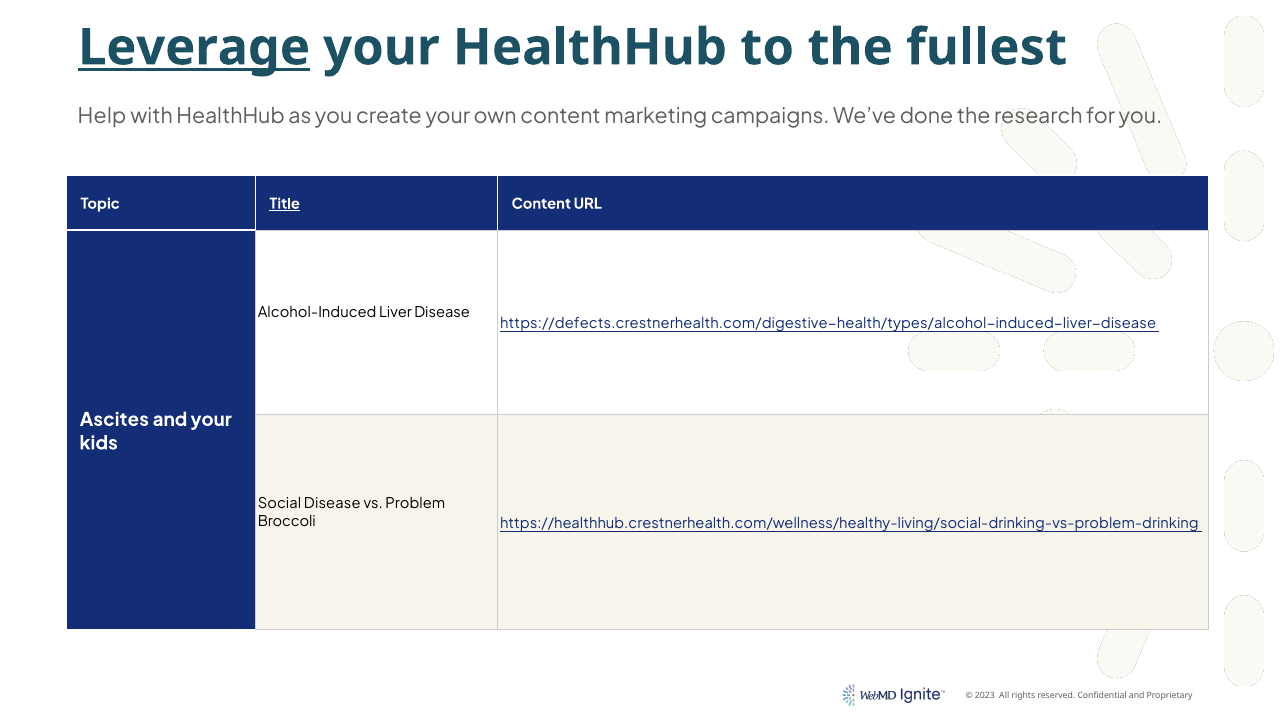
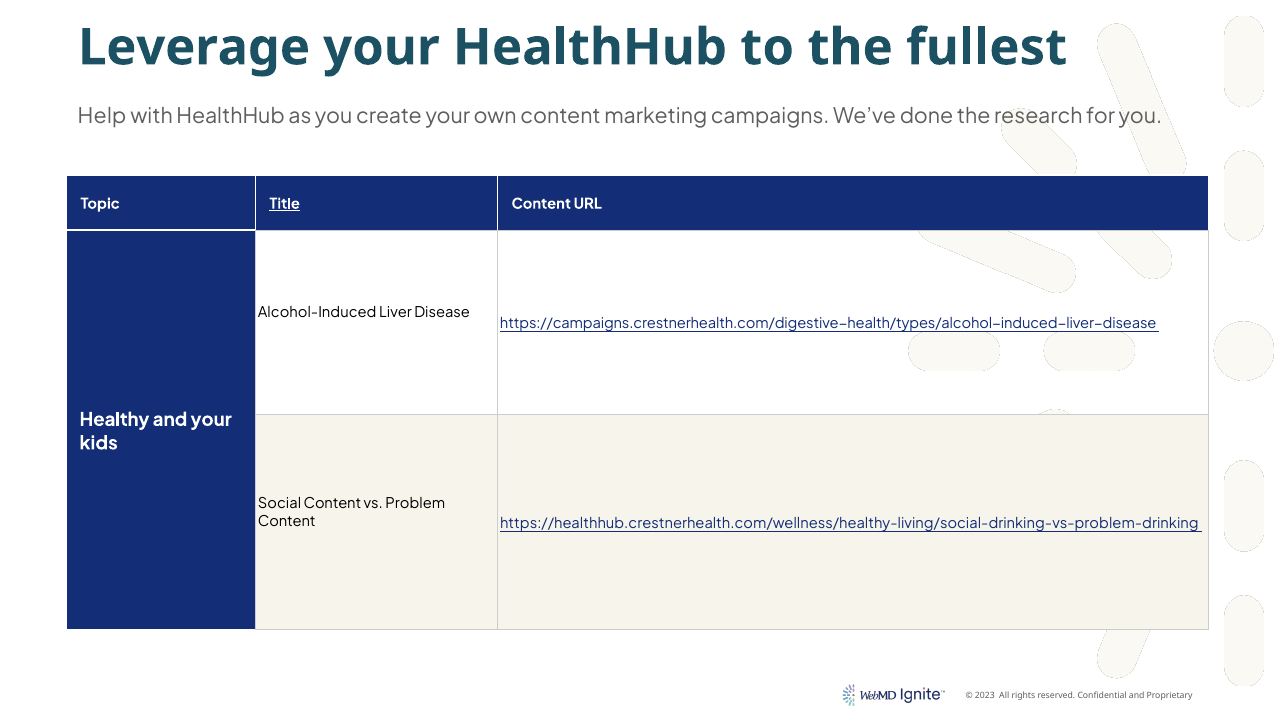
Leverage underline: present -> none
https://defects.crestnerhealth.com/digestive-health/types/alcohol-induced-liver-disease: https://defects.crestnerhealth.com/digestive-health/types/alcohol-induced-liver-disease -> https://campaigns.crestnerhealth.com/digestive-health/types/alcohol-induced-liver-disease
Ascites: Ascites -> Healthy
Social Disease: Disease -> Content
Broccoli at (287, 522): Broccoli -> Content
